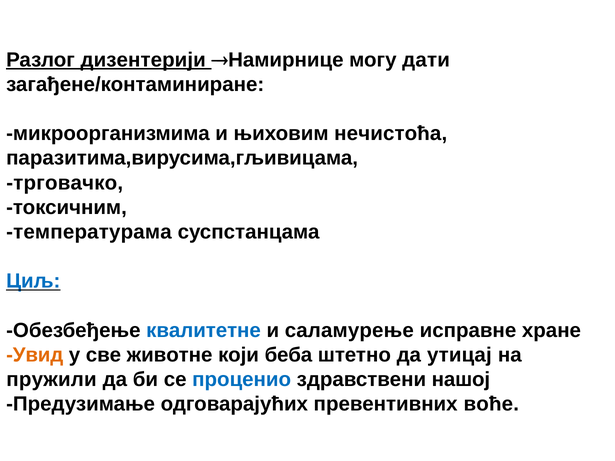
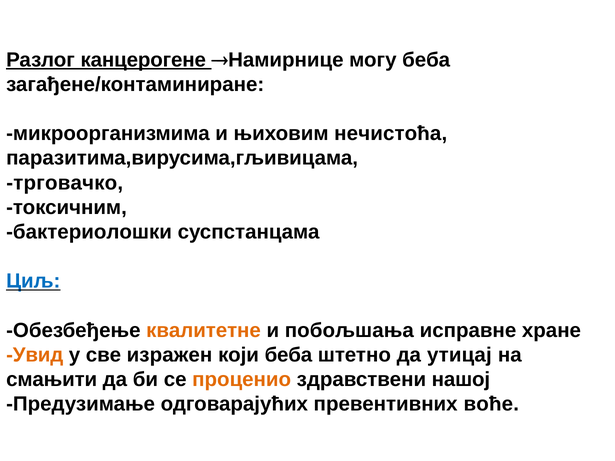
дизентерији: дизентерији -> канцерогене
могу дати: дати -> беба
температурама: температурама -> бактериолошки
квалитетне colour: blue -> orange
саламурење: саламурење -> побољшања
животне: животне -> изражен
пружили: пружили -> смањити
проценио colour: blue -> orange
